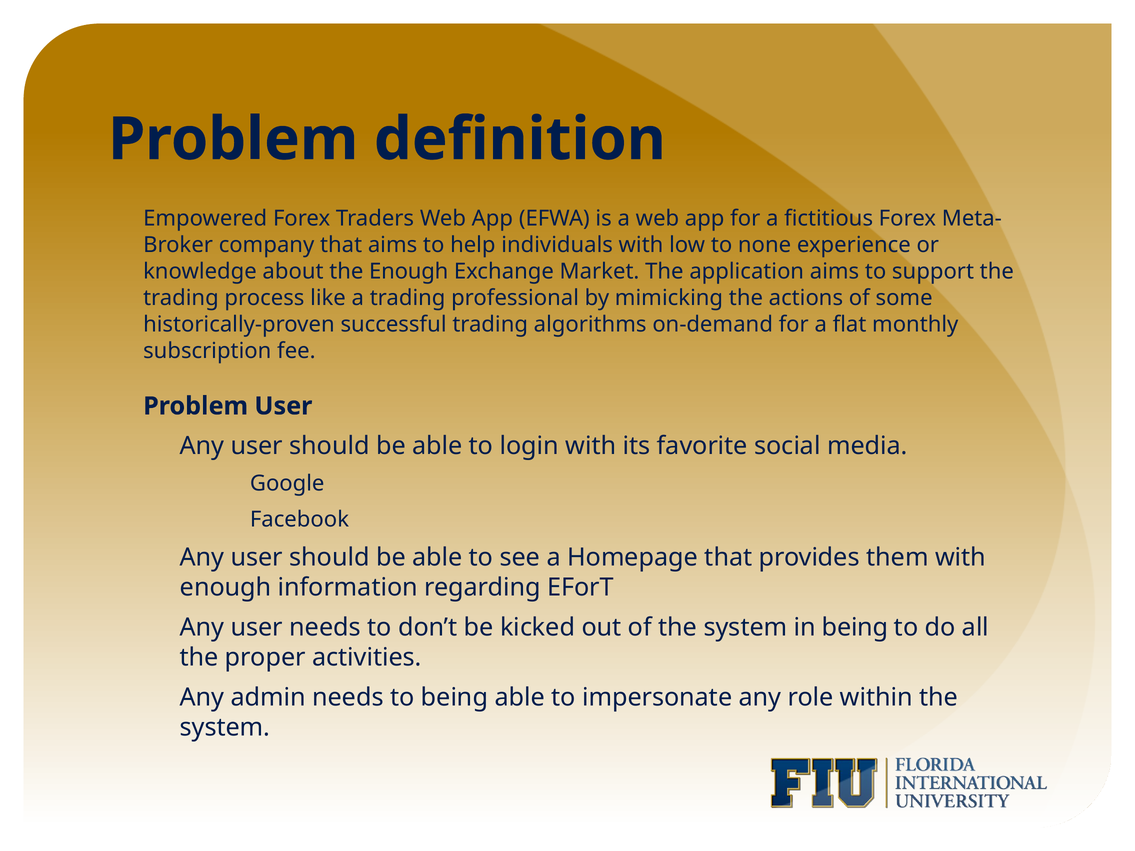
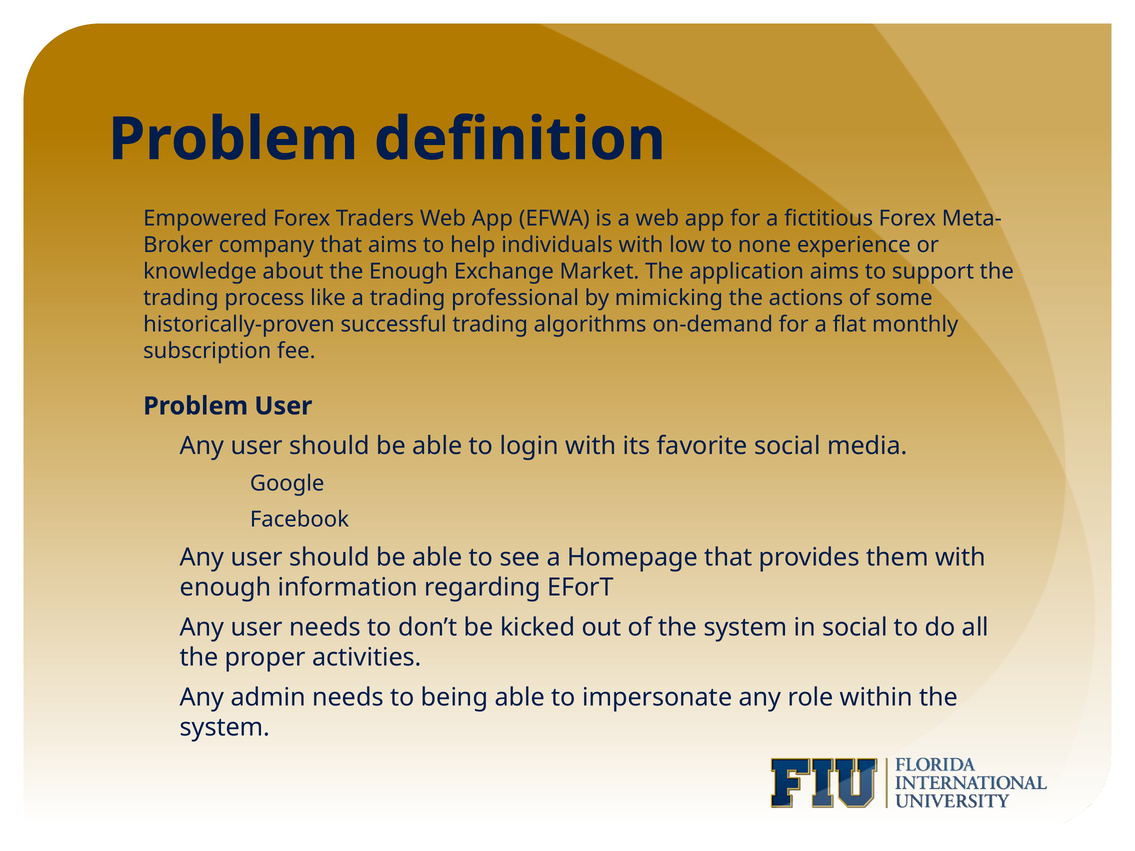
in being: being -> social
